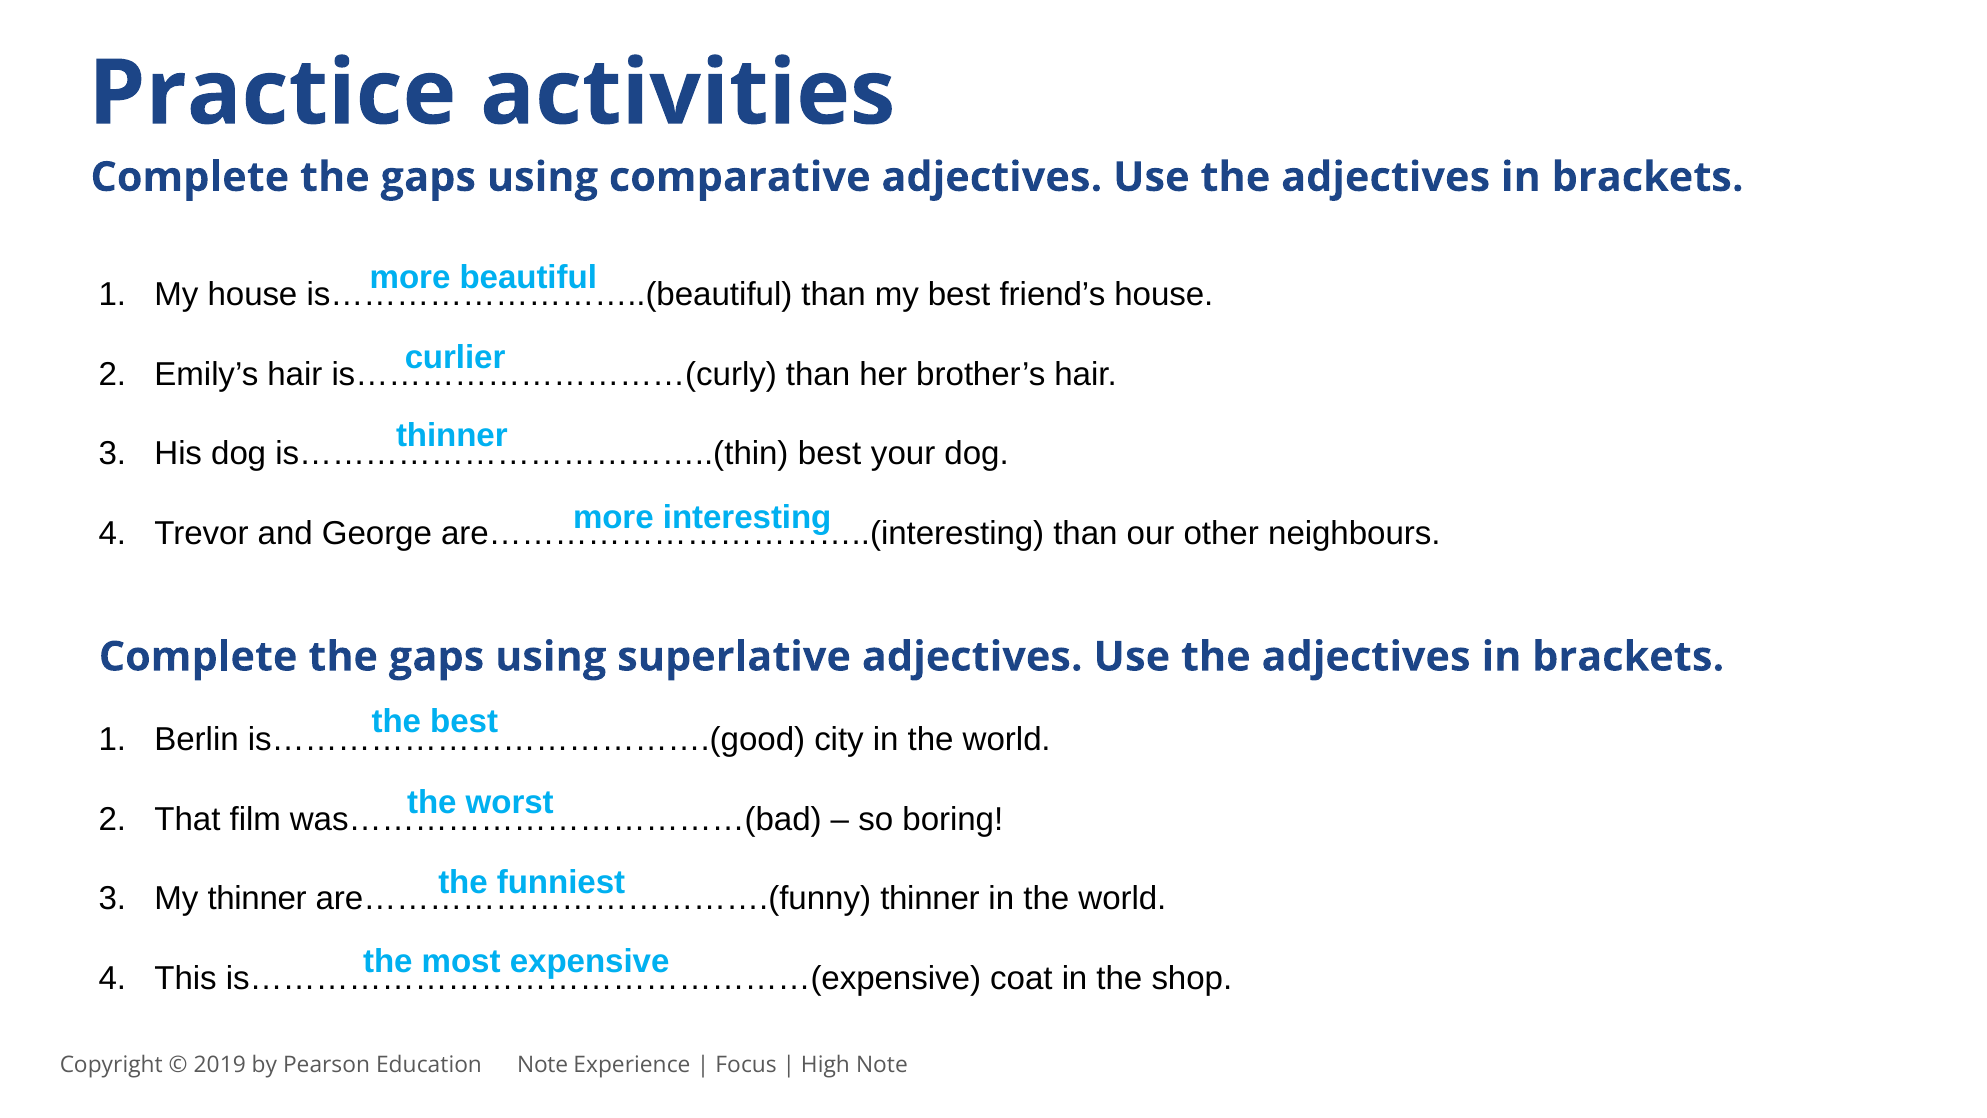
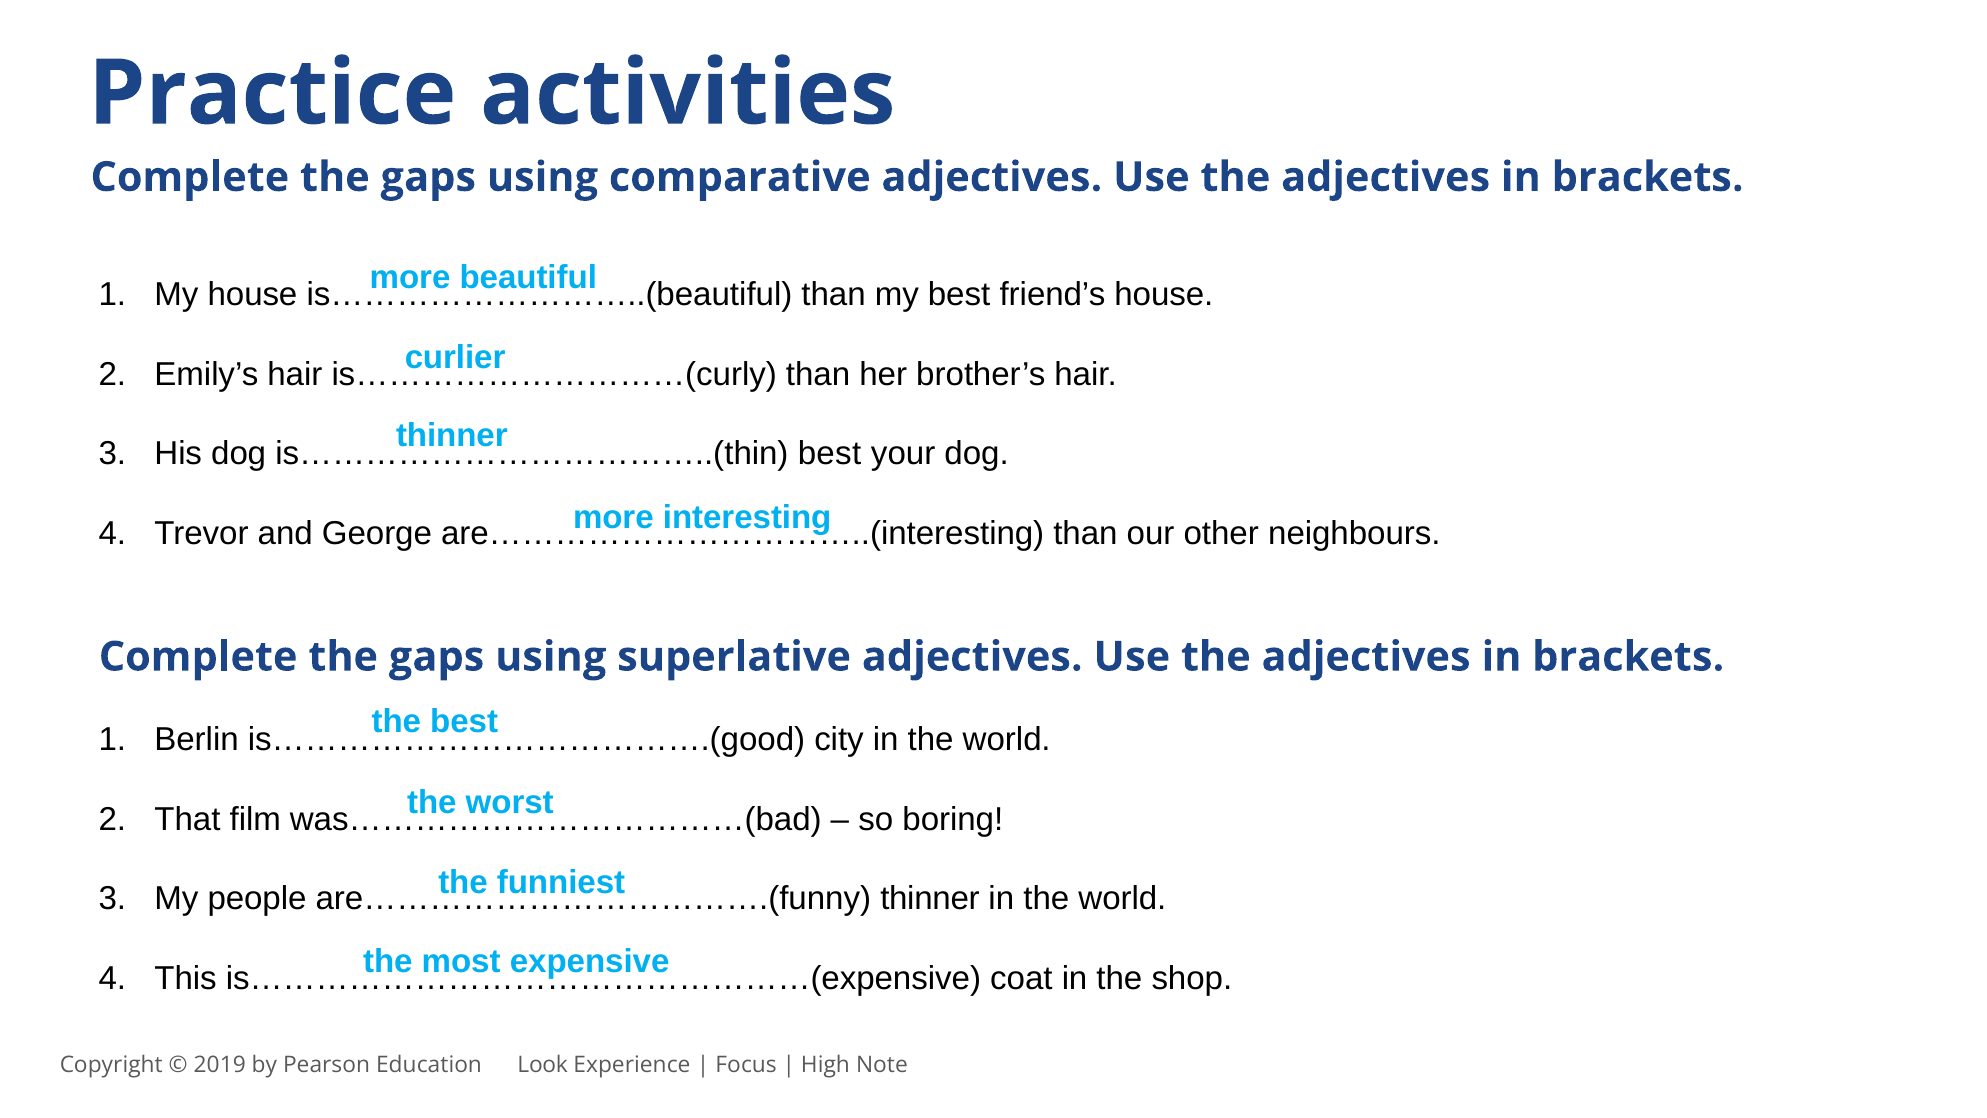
My thinner: thinner -> people
Education Note: Note -> Look
